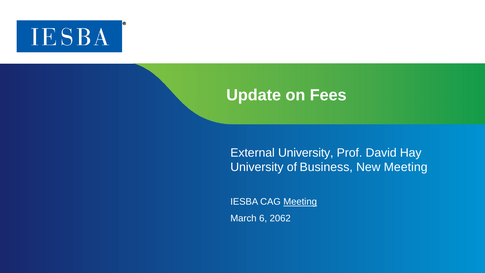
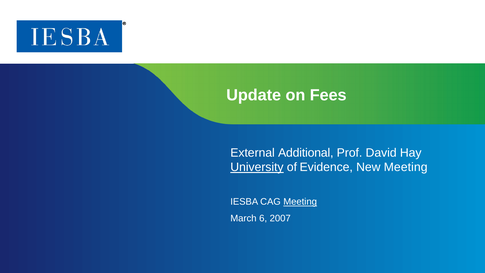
External University: University -> Additional
University at (257, 167) underline: none -> present
Business: Business -> Evidence
2062: 2062 -> 2007
